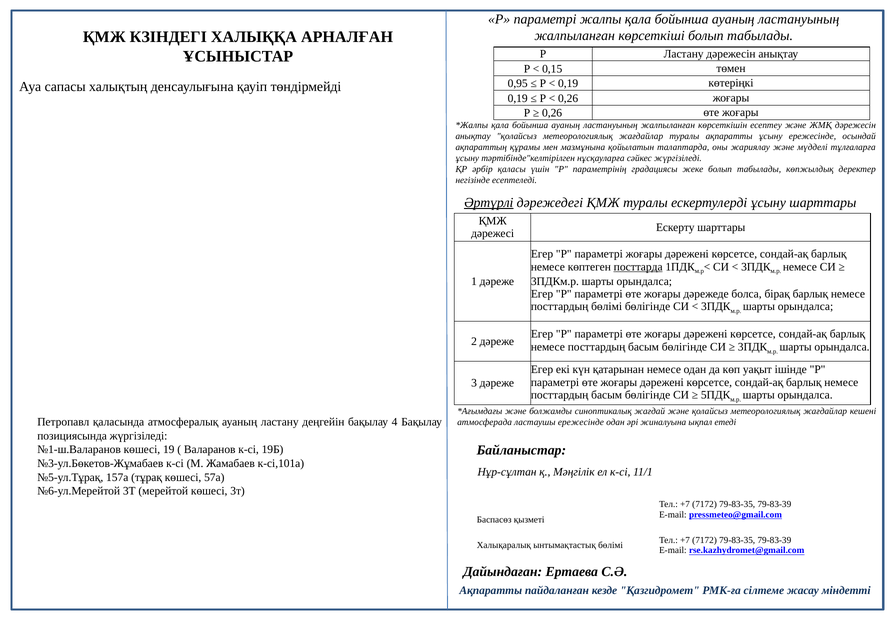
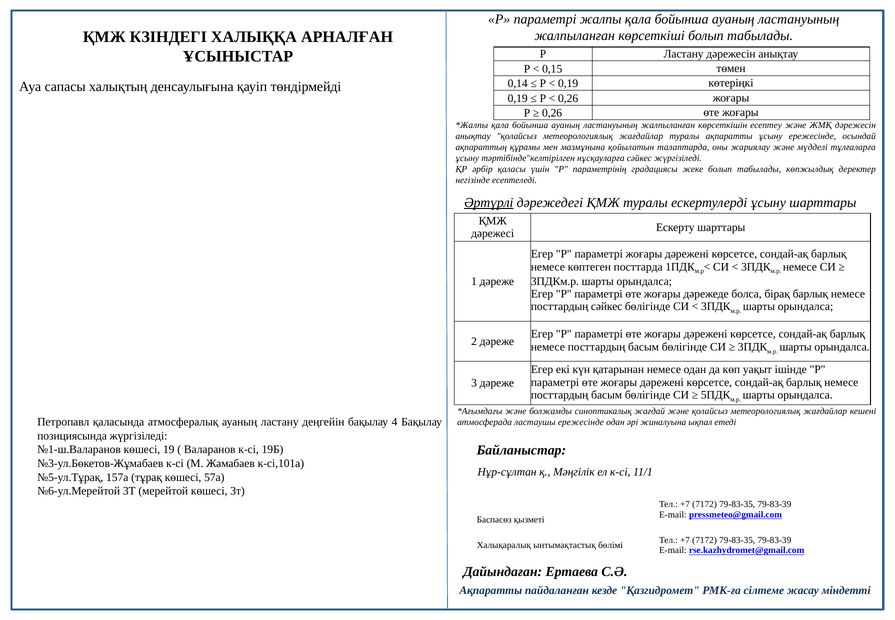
0,95: 0,95 -> 0,14
посттарда underline: present -> none
посттардың бөлімі: бөлімі -> сәйкес
